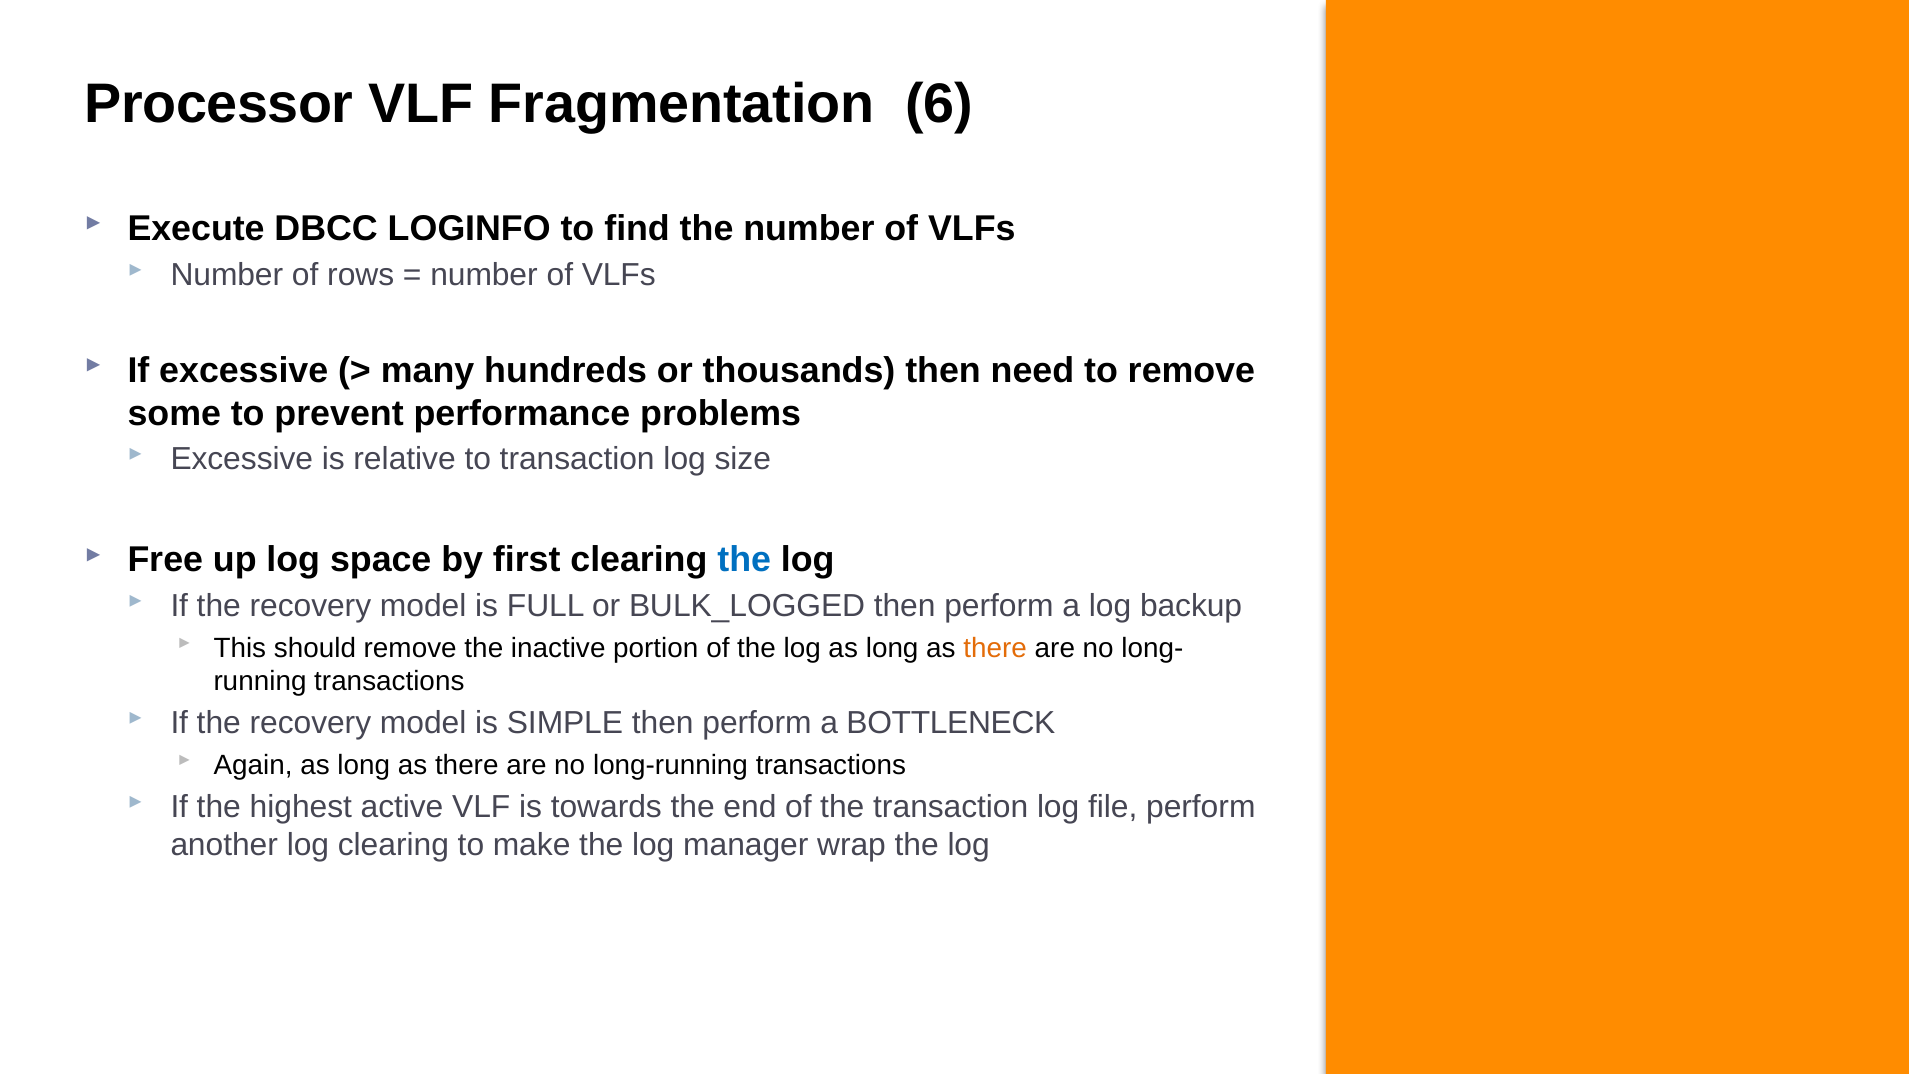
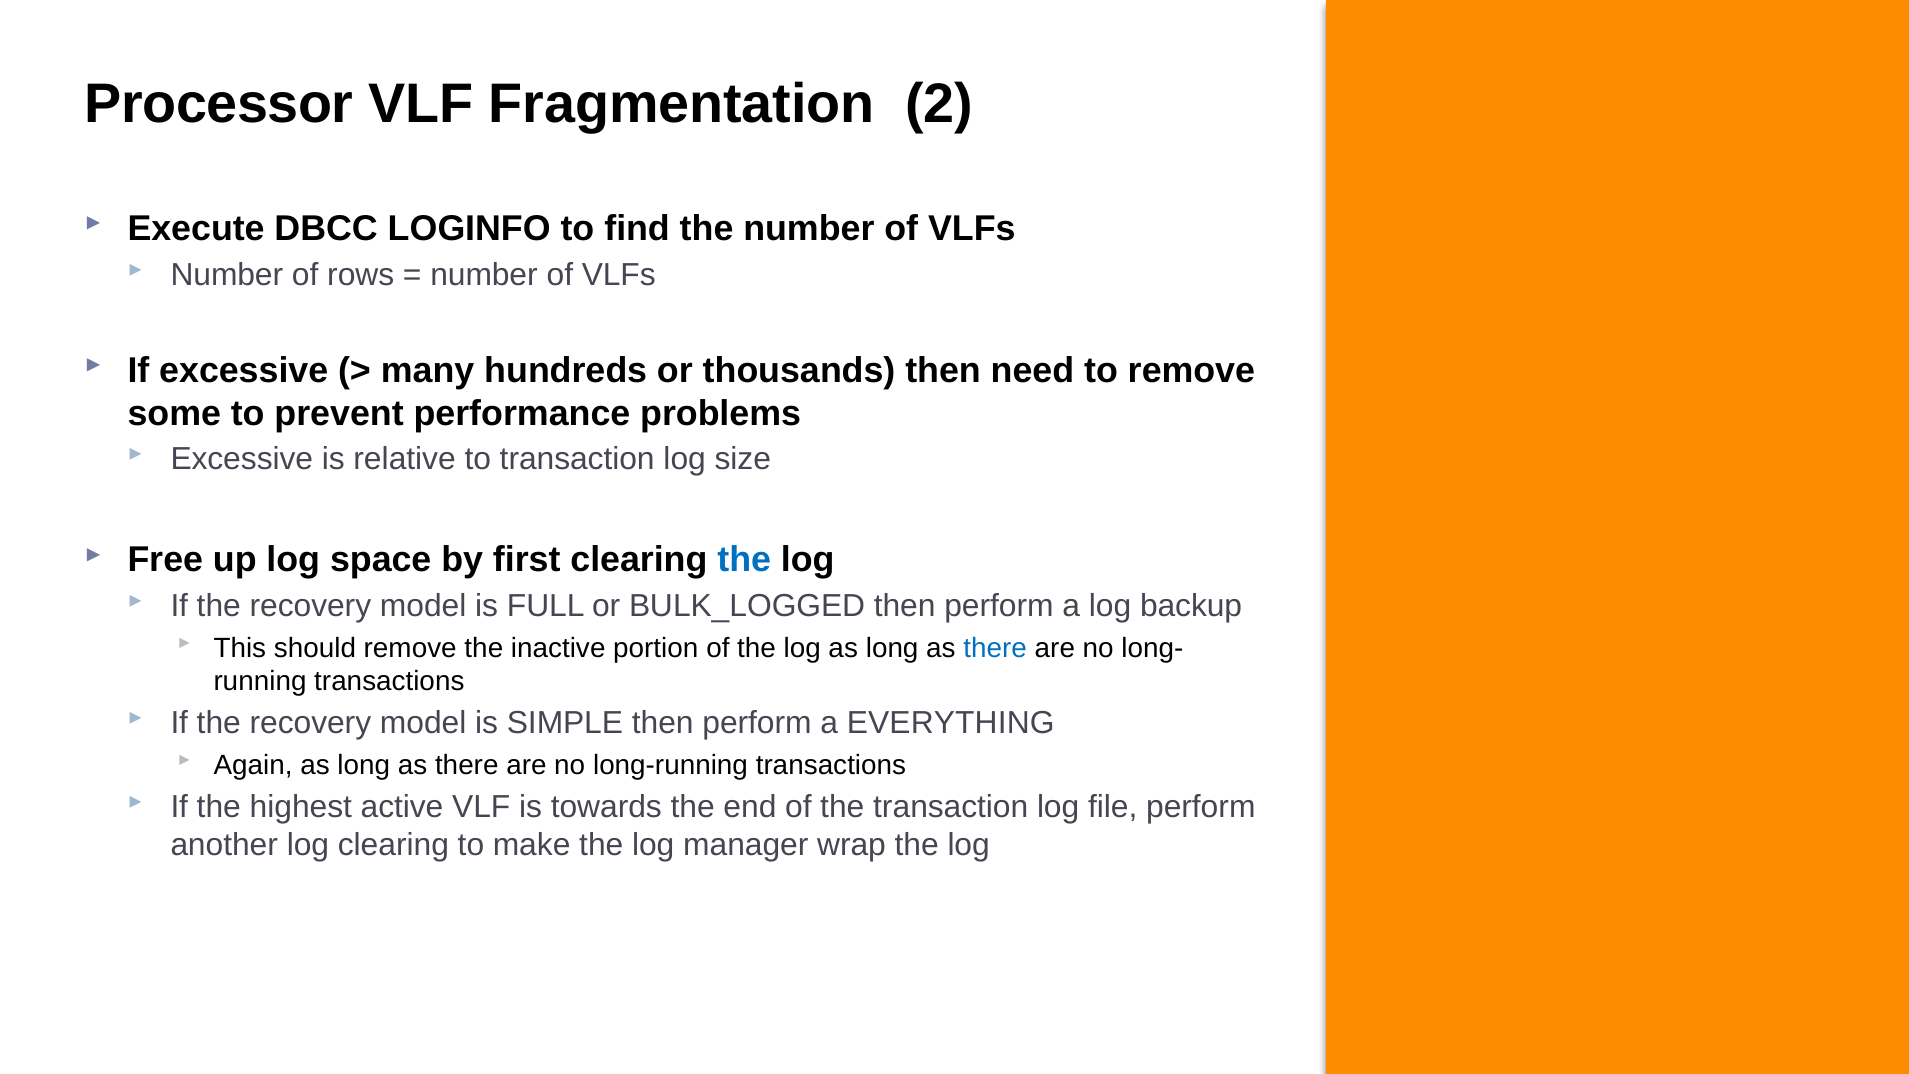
6: 6 -> 2
there at (995, 648) colour: orange -> blue
BOTTLENECK: BOTTLENECK -> EVERYTHING
